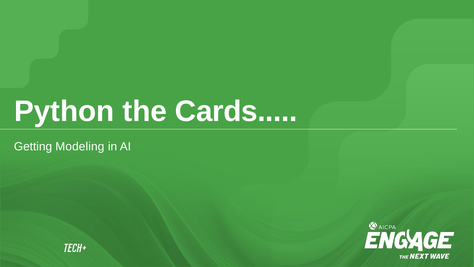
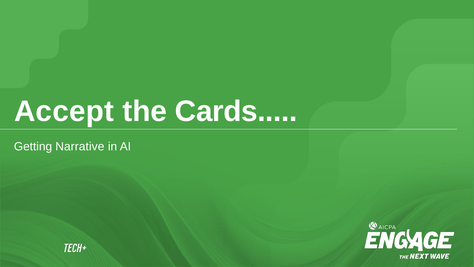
Python: Python -> Accept
Modeling: Modeling -> Narrative
